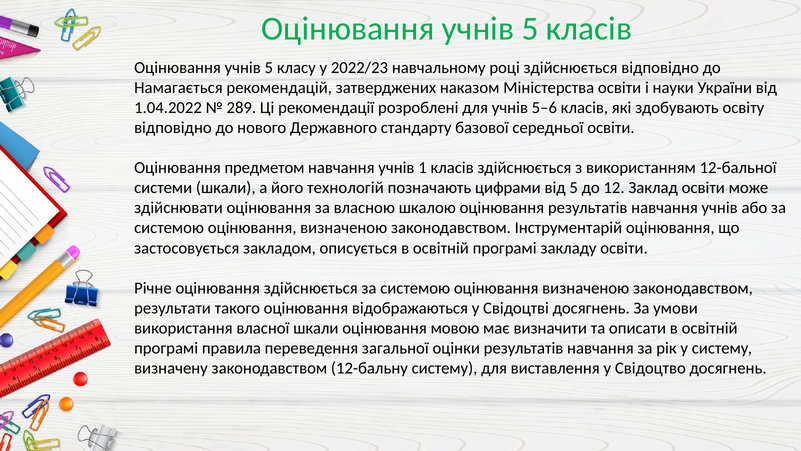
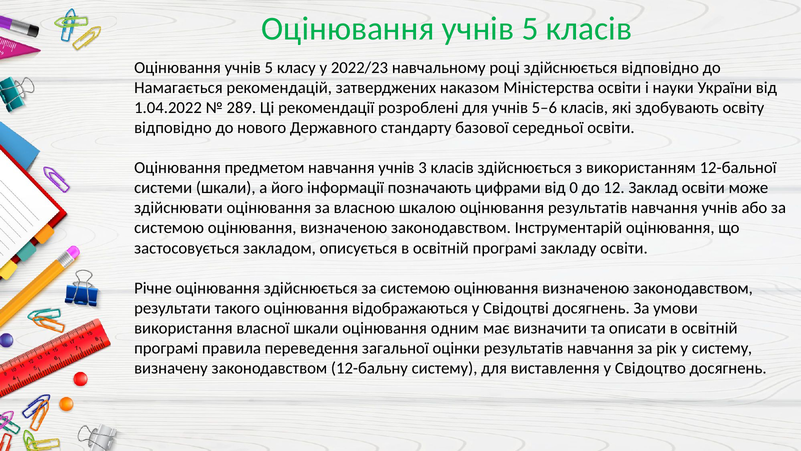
1: 1 -> 3
технологій: технологій -> інформації
від 5: 5 -> 0
мовою: мовою -> одним
